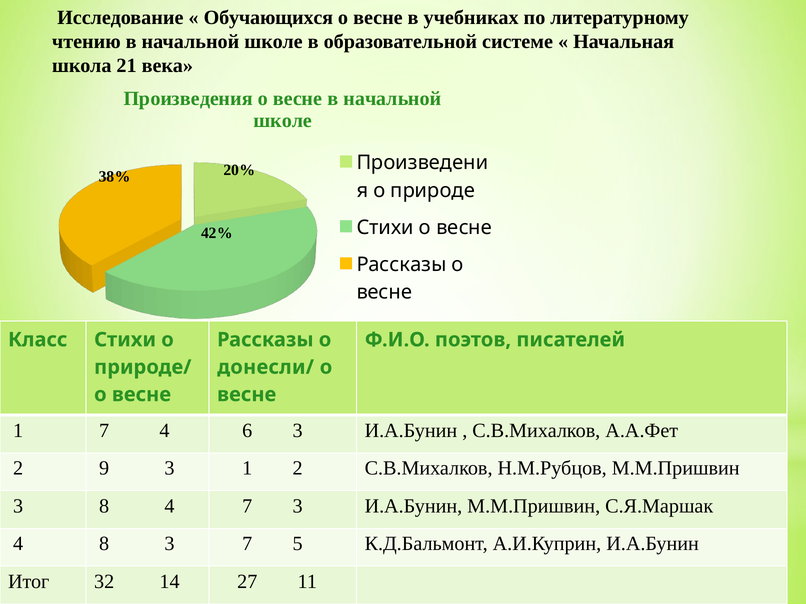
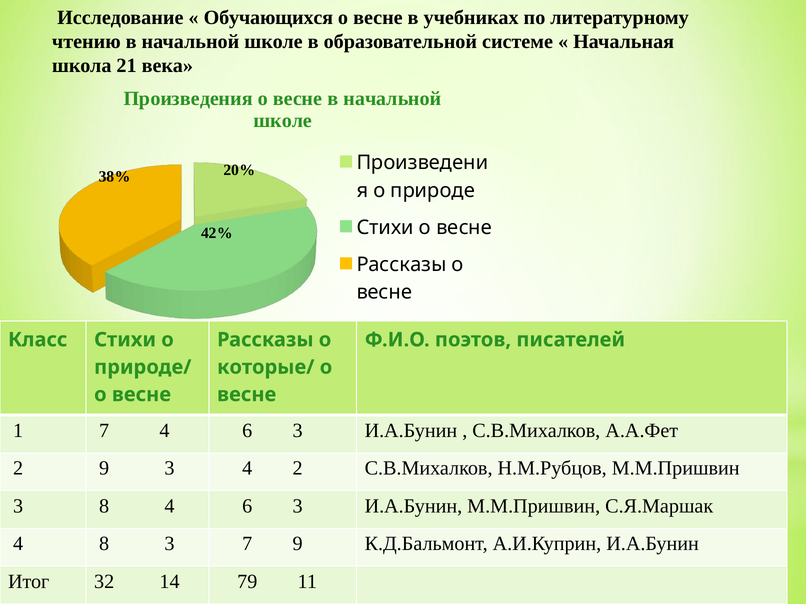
донесли/: донесли/ -> которые/
3 1: 1 -> 4
8 4 7: 7 -> 6
7 5: 5 -> 9
27: 27 -> 79
